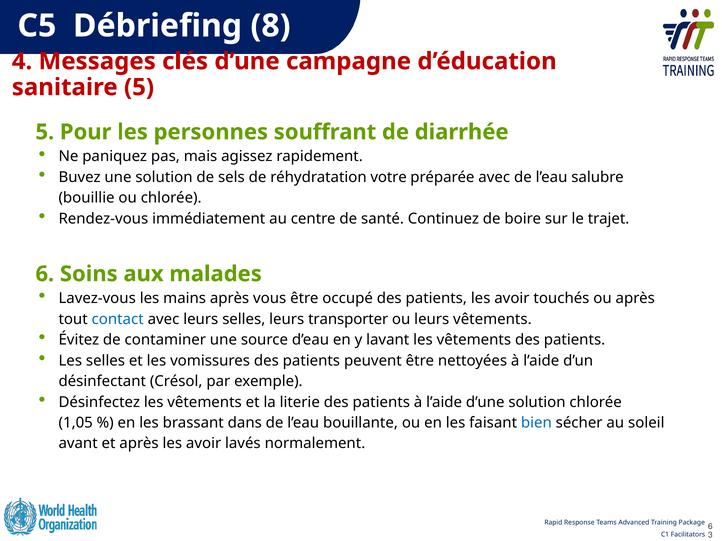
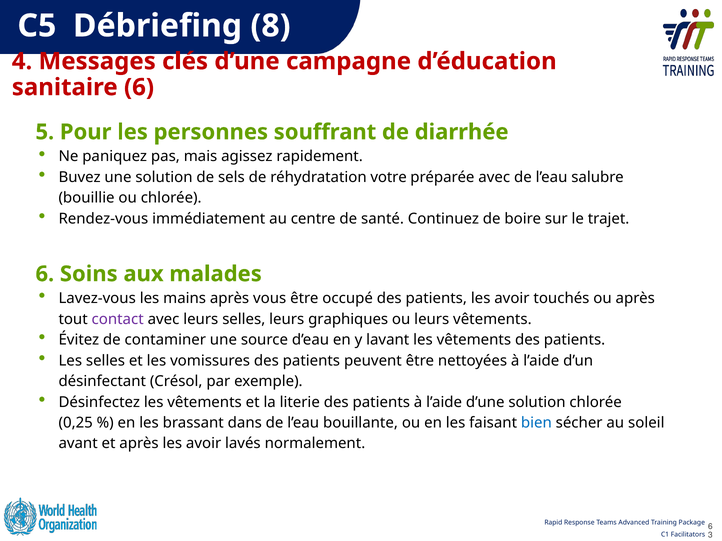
sanitaire 5: 5 -> 6
contact colour: blue -> purple
transporter: transporter -> graphiques
1,05: 1,05 -> 0,25
